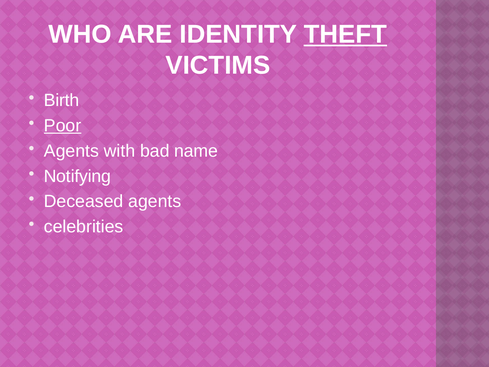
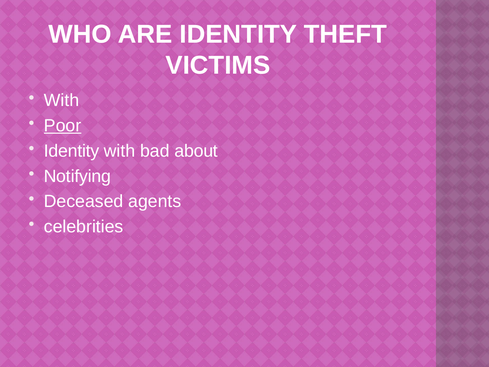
THEFT underline: present -> none
Birth at (62, 100): Birth -> With
Agents at (71, 151): Agents -> Identity
name: name -> about
